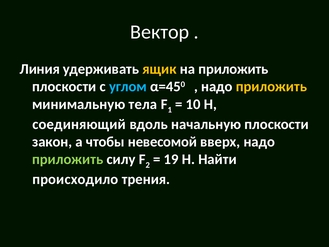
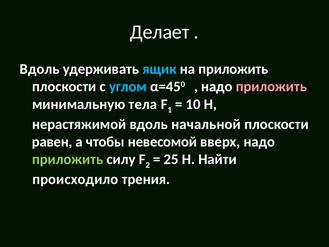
Вектор: Вектор -> Делает
Линия at (40, 69): Линия -> Вдоль
ящик colour: yellow -> light blue
приложить at (271, 87) colour: yellow -> pink
соединяющий: соединяющий -> нерастяжимой
начальную: начальную -> начальной
закон: закон -> равен
19: 19 -> 25
